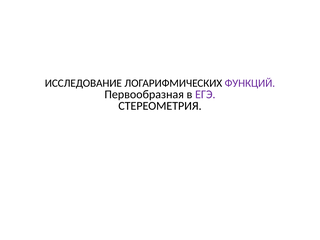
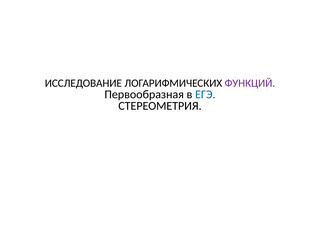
ЕГЭ colour: purple -> blue
